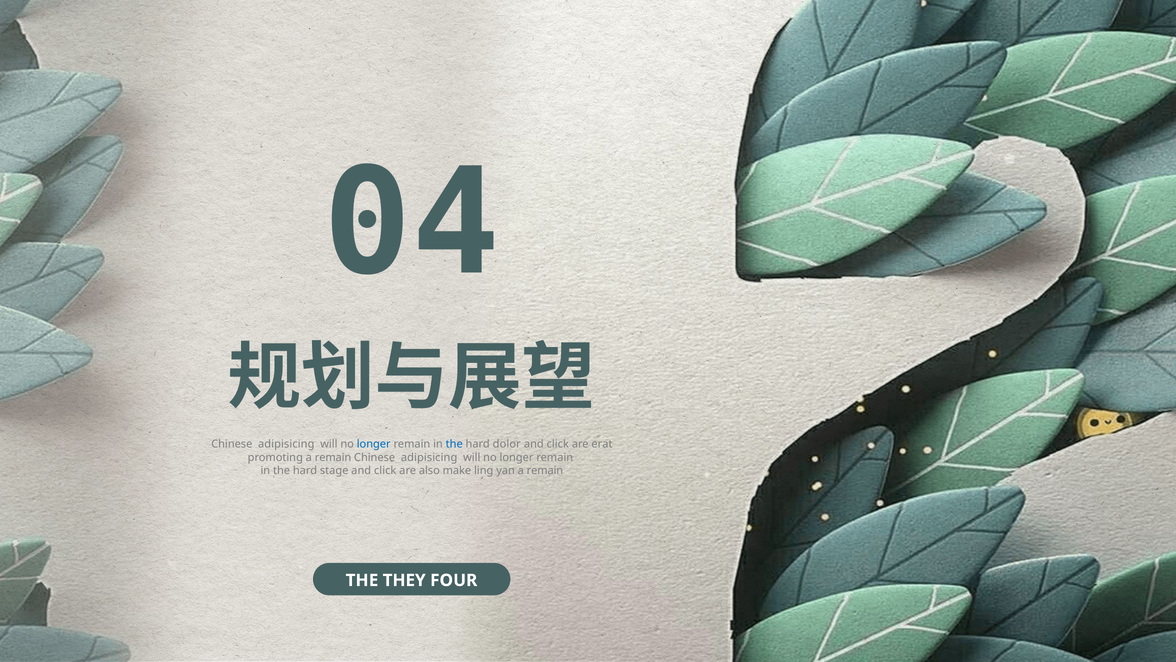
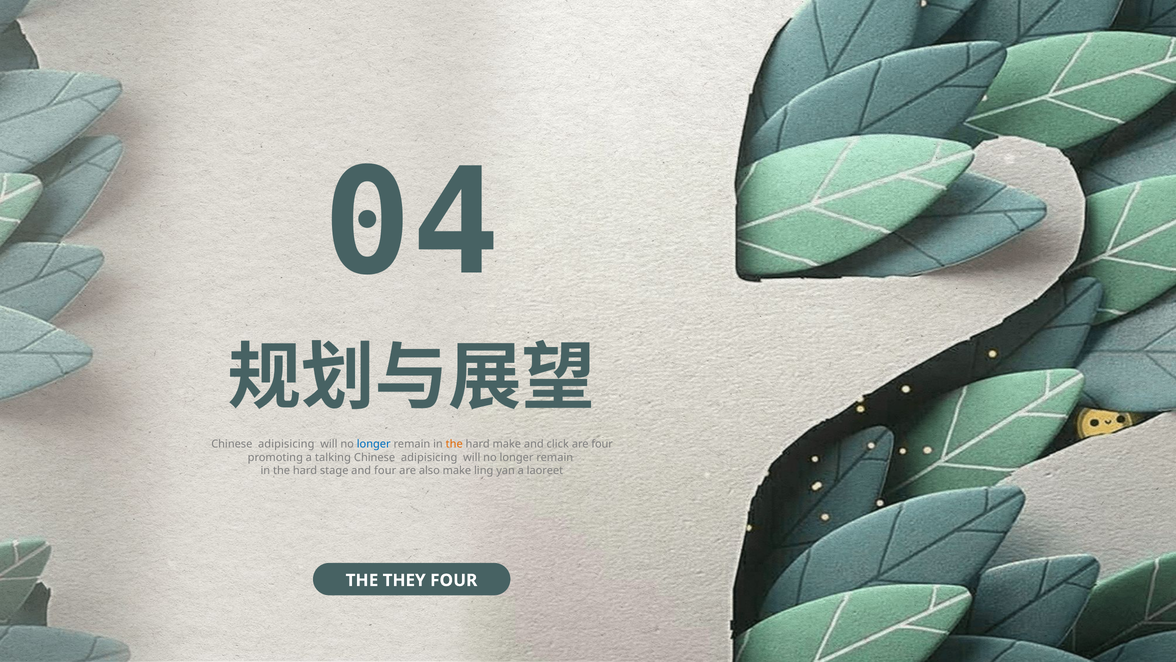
the at (454, 444) colour: blue -> orange
hard dolor: dolor -> make
are erat: erat -> four
promoting a remain: remain -> talking
stage and click: click -> four
yan a remain: remain -> laoreet
